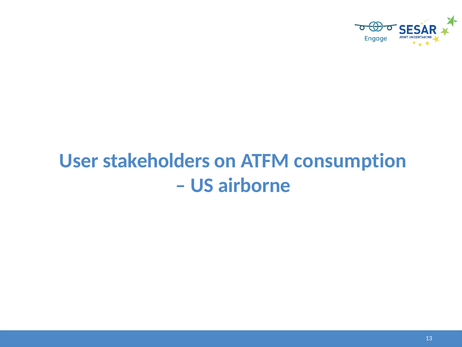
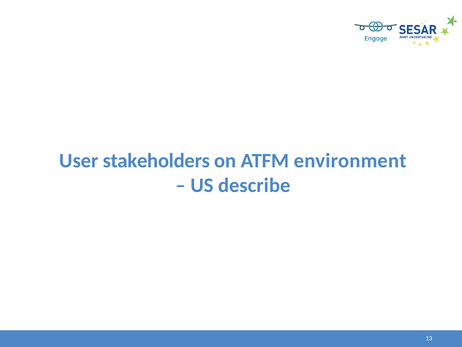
consumption: consumption -> environment
airborne: airborne -> describe
